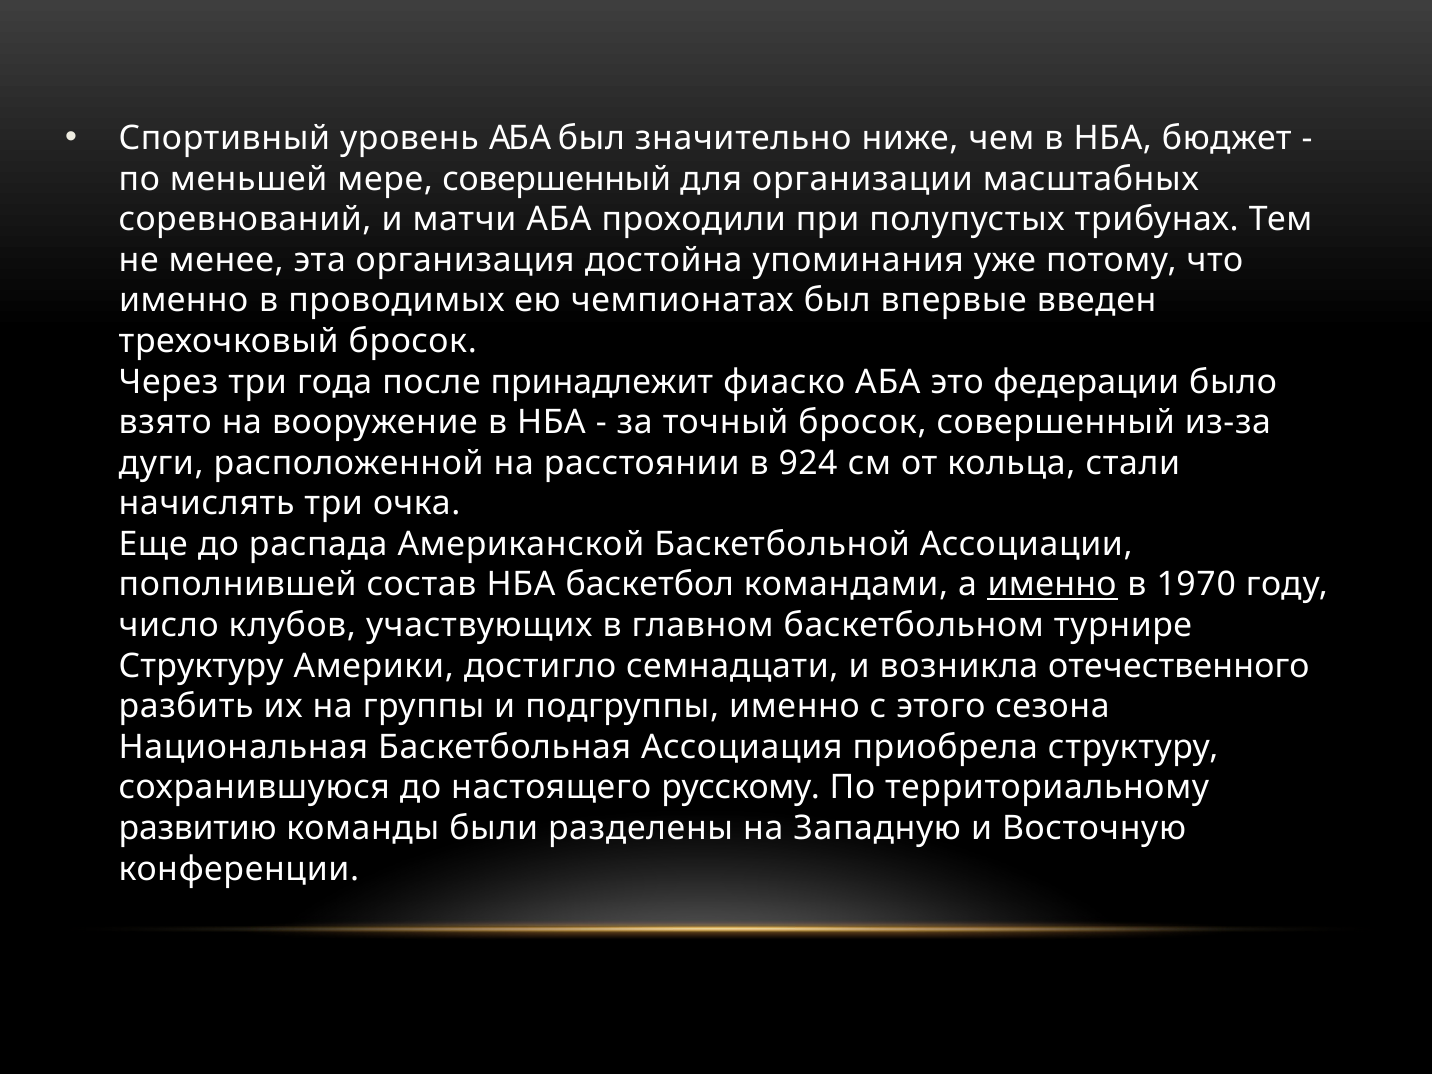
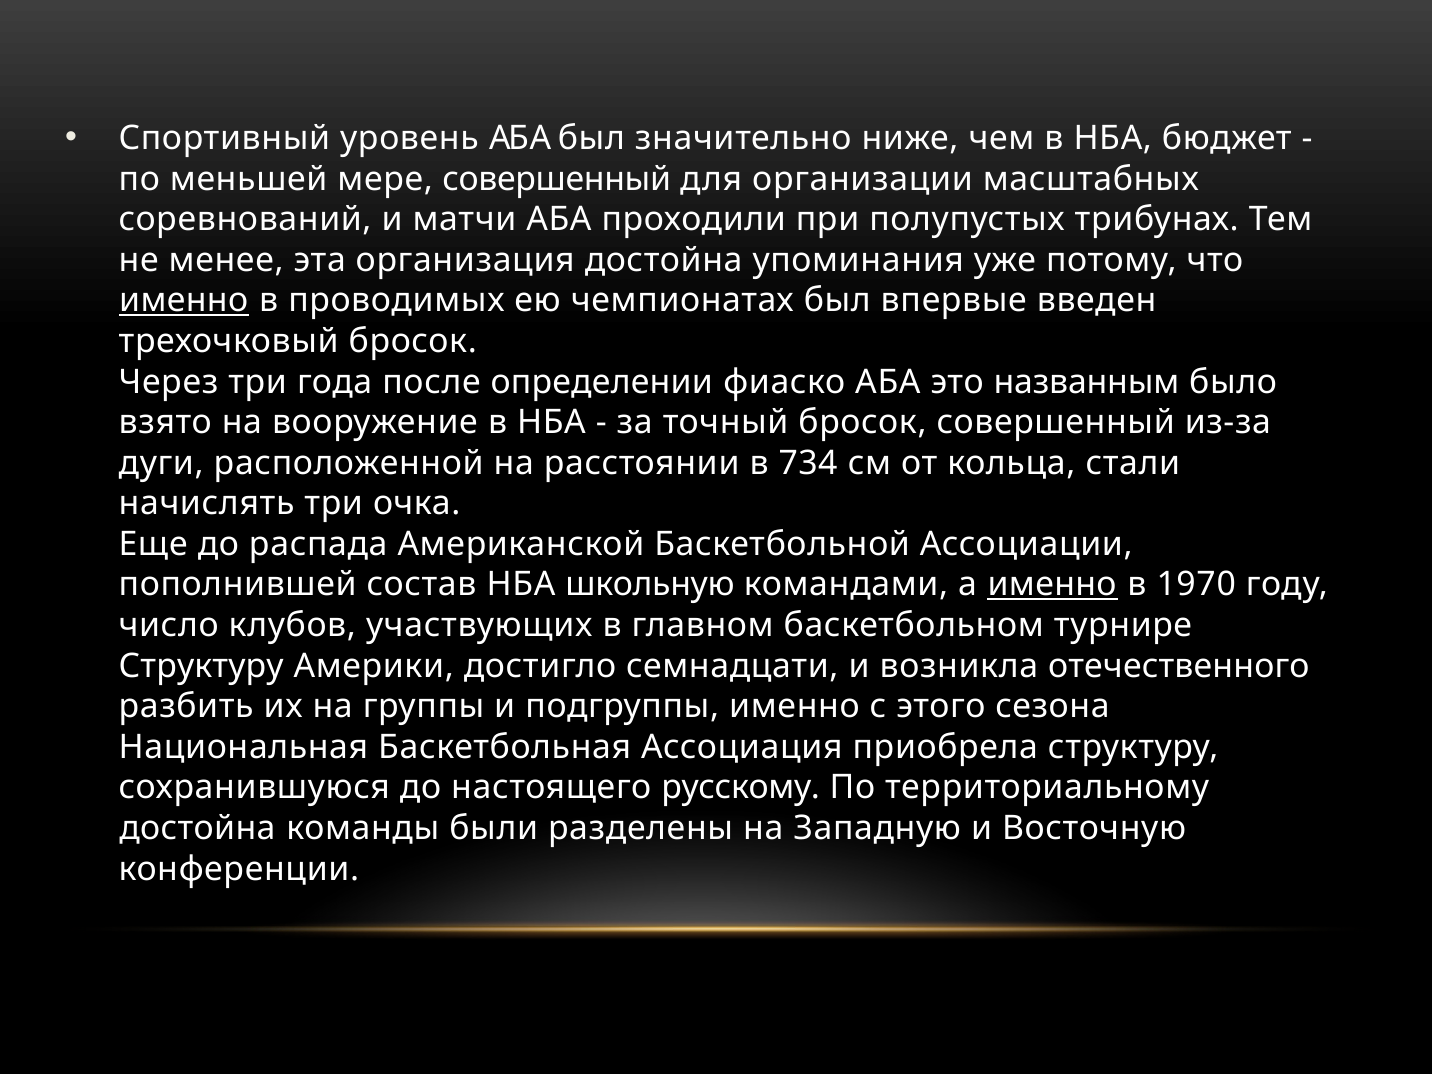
именно at (184, 301) underline: none -> present
принадлежит: принадлежит -> определении
федерации: федерации -> названным
924: 924 -> 734
баскетбол: баскетбол -> школьную
развитию at (198, 828): развитию -> достойна
